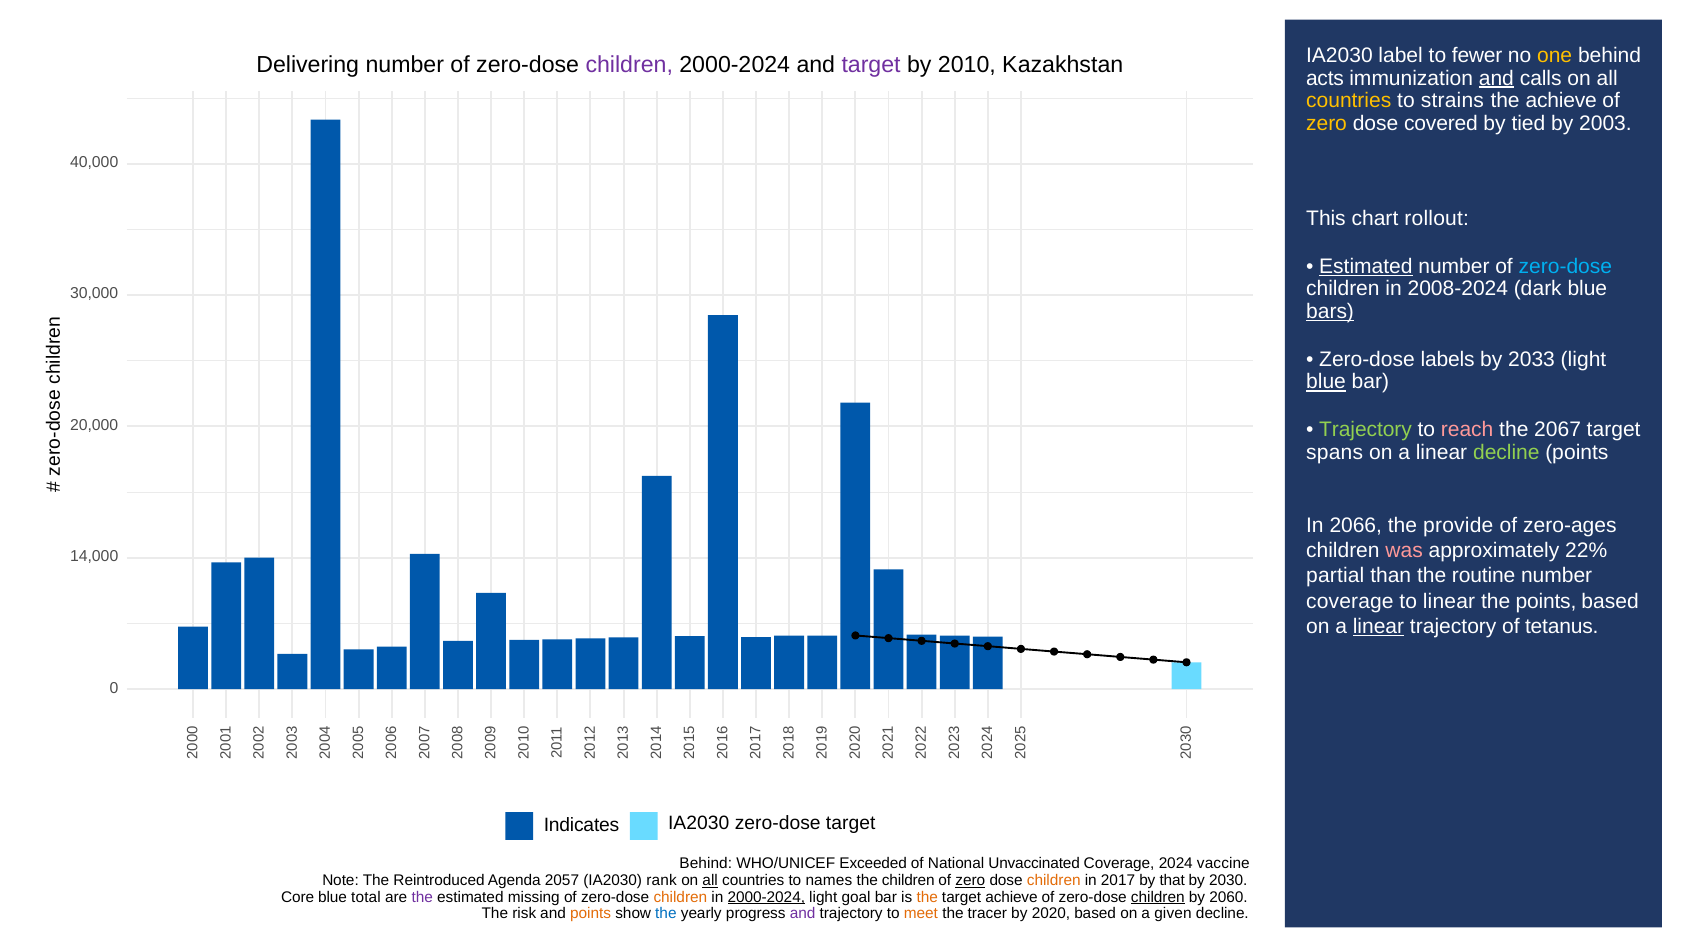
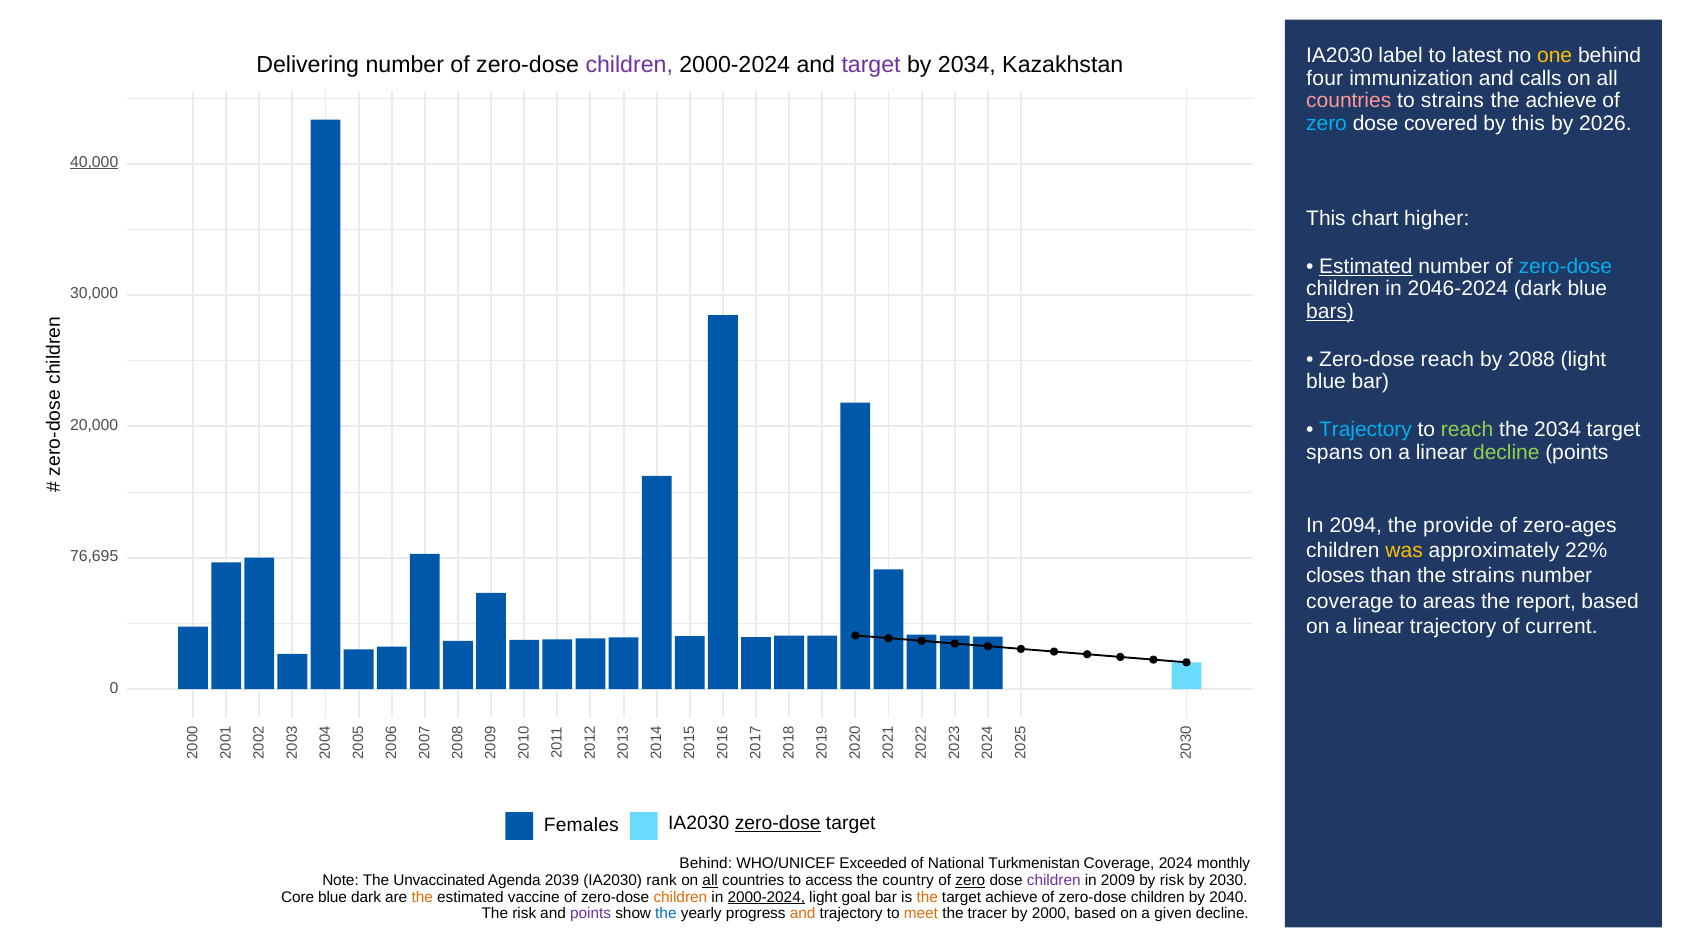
fewer: fewer -> latest
by 2010: 2010 -> 2034
acts: acts -> four
and at (1496, 78) underline: present -> none
countries at (1349, 101) colour: yellow -> pink
zero at (1327, 123) colour: yellow -> light blue
by tied: tied -> this
2003: 2003 -> 2026
40,000 underline: none -> present
rollout: rollout -> higher
2008-2024: 2008-2024 -> 2046-2024
Zero-dose labels: labels -> reach
2033: 2033 -> 2088
blue at (1326, 382) underline: present -> none
Trajectory at (1366, 429) colour: light green -> light blue
reach at (1467, 429) colour: pink -> light green
the 2067: 2067 -> 2034
2066: 2066 -> 2094
was colour: pink -> yellow
14,000: 14,000 -> 76,695
partial: partial -> closes
the routine: routine -> strains
to linear: linear -> areas
the points: points -> report
linear at (1378, 626) underline: present -> none
tetanus: tetanus -> current
Indicates: Indicates -> Females
zero-dose at (778, 823) underline: none -> present
Unvaccinated: Unvaccinated -> Turkmenistan
vaccine: vaccine -> monthly
Reintroduced: Reintroduced -> Unvaccinated
2057: 2057 -> 2039
names: names -> access
the children: children -> country
children at (1054, 880) colour: orange -> purple
2017: 2017 -> 2009
by that: that -> risk
blue total: total -> dark
the at (422, 897) colour: purple -> orange
missing: missing -> vaccine
children at (1158, 897) underline: present -> none
2060: 2060 -> 2040
points at (591, 914) colour: orange -> purple
and at (803, 914) colour: purple -> orange
2020: 2020 -> 2000
